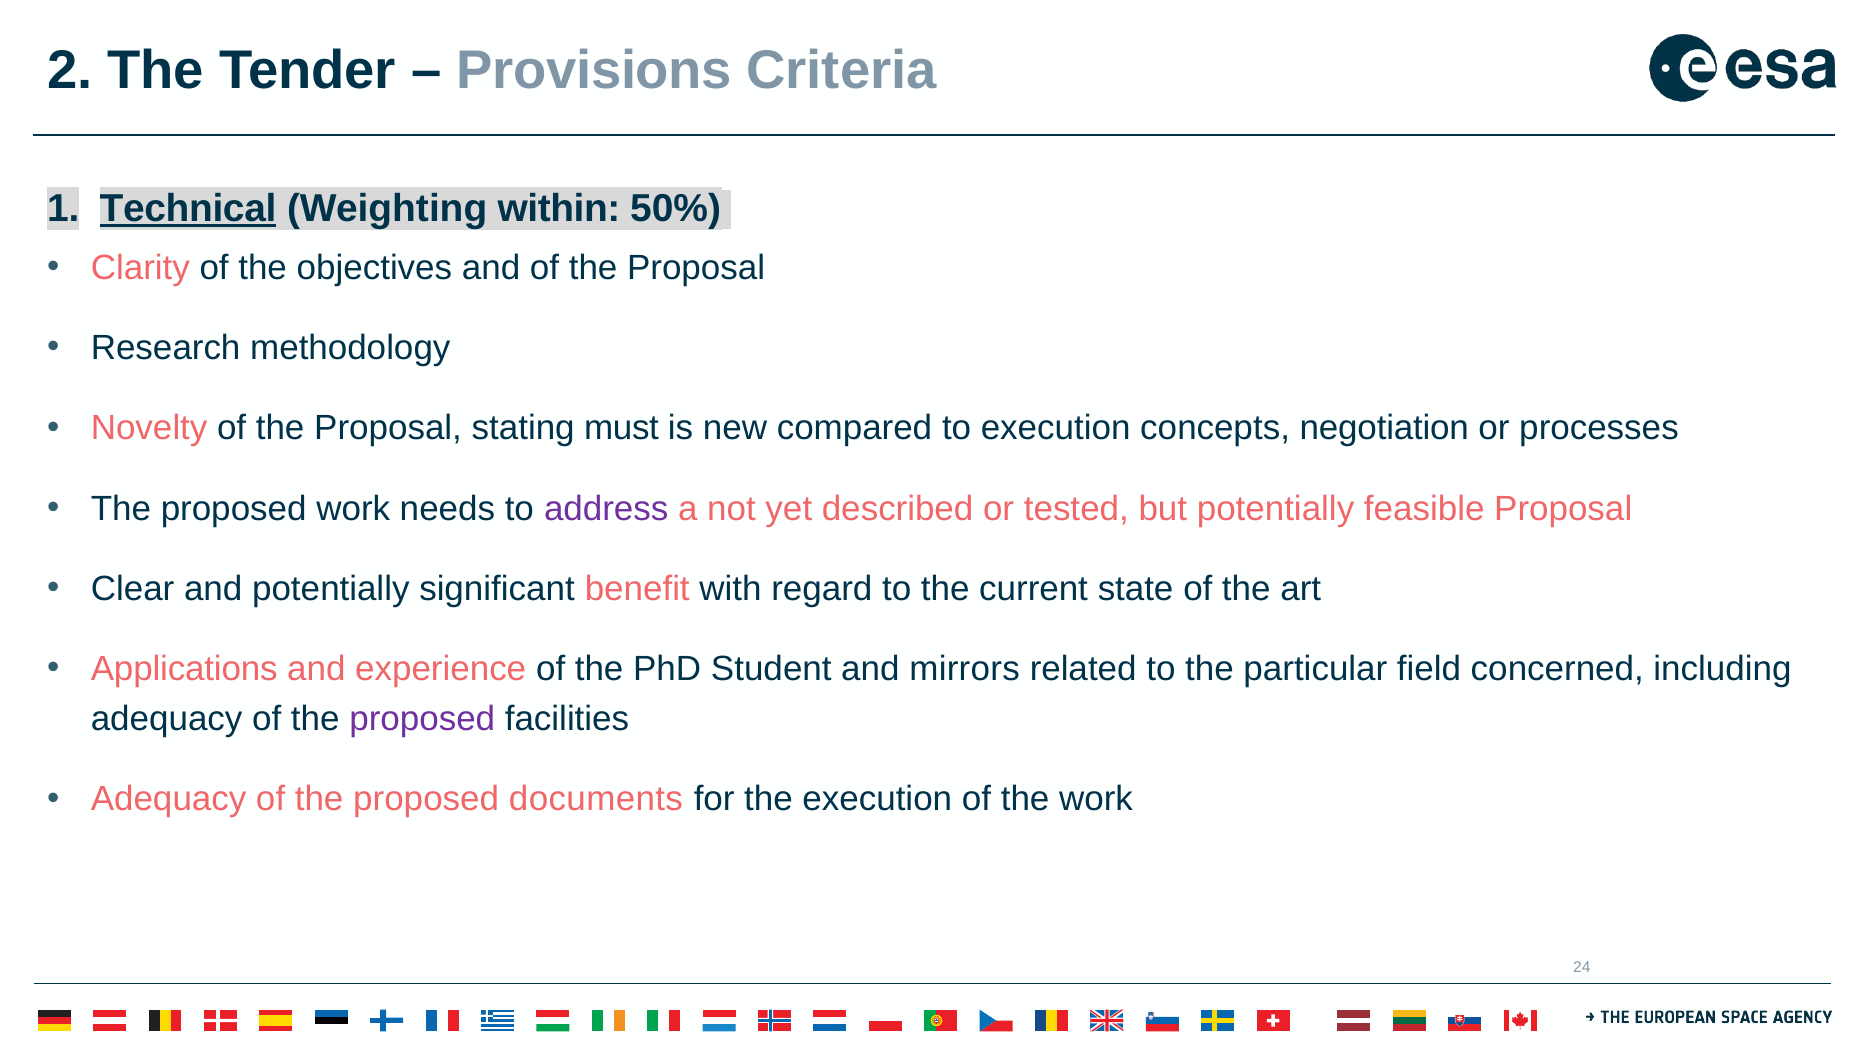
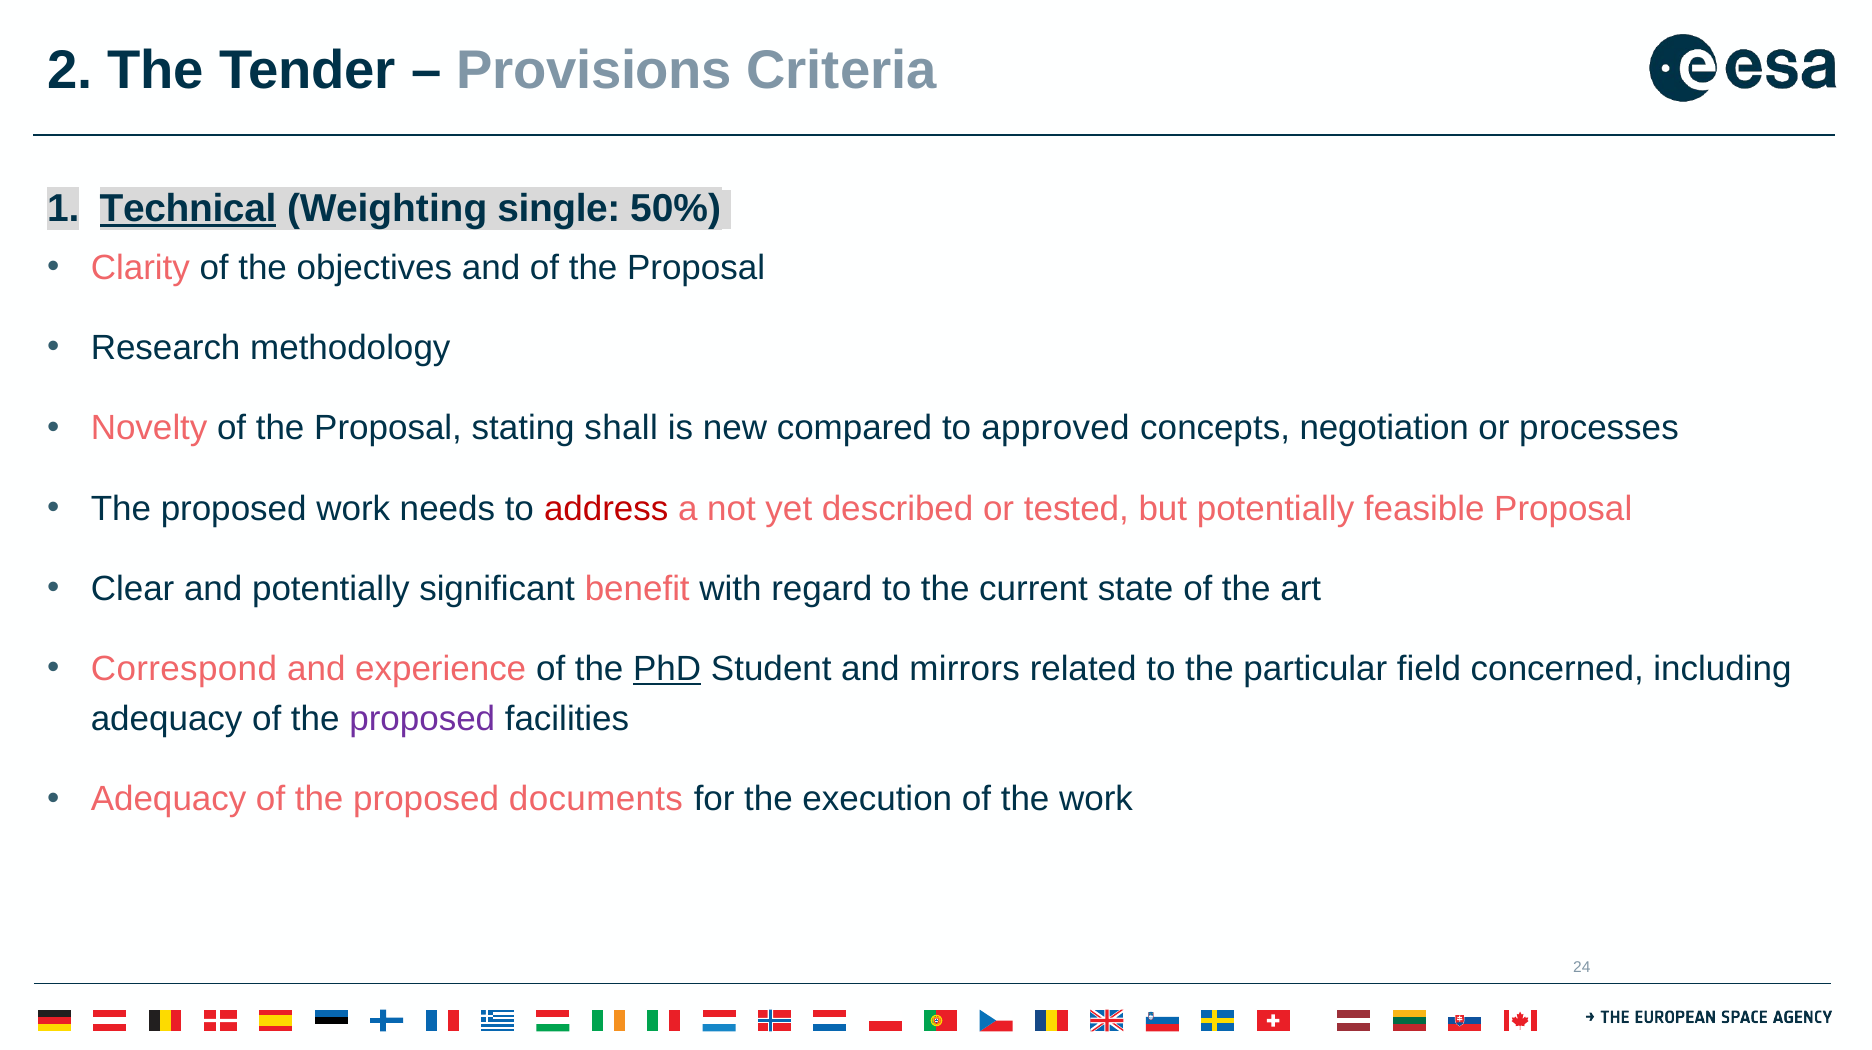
within: within -> single
must: must -> shall
to execution: execution -> approved
address colour: purple -> red
Applications: Applications -> Correspond
PhD underline: none -> present
